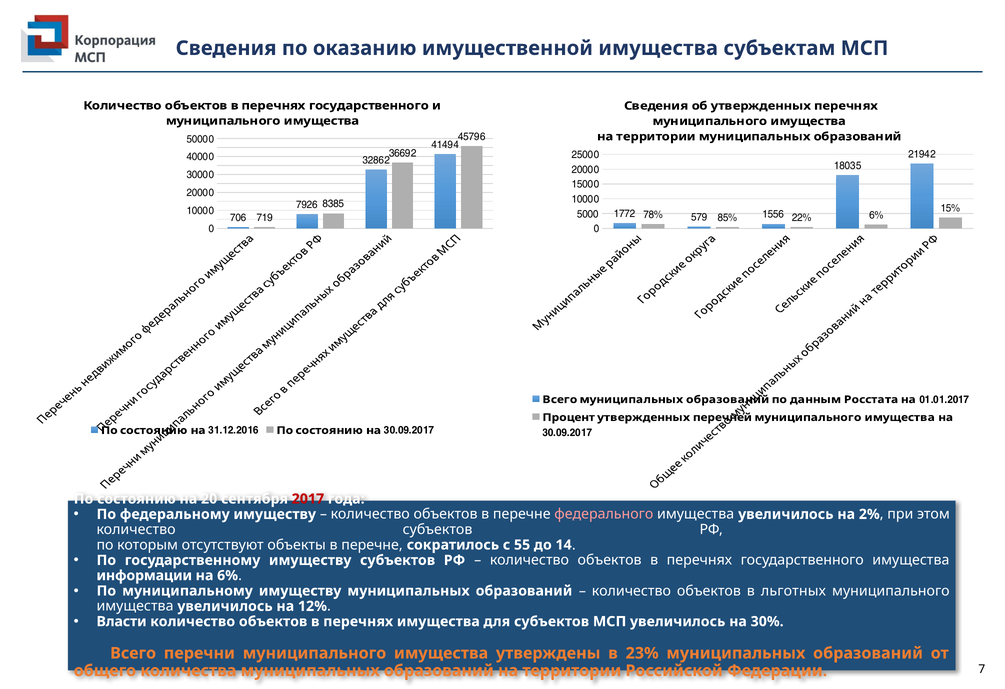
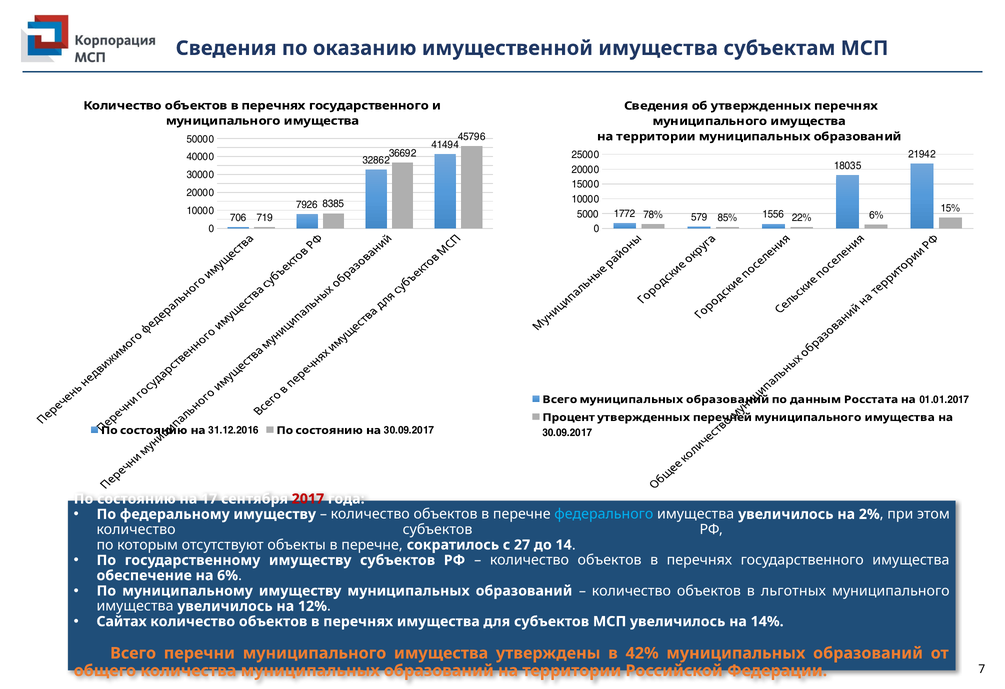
20: 20 -> 17
федерального colour: pink -> light blue
55: 55 -> 27
информации: информации -> обеспечение
Власти: Власти -> Сайтах
30%: 30% -> 14%
23%: 23% -> 42%
